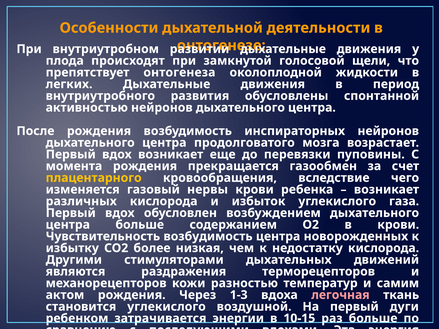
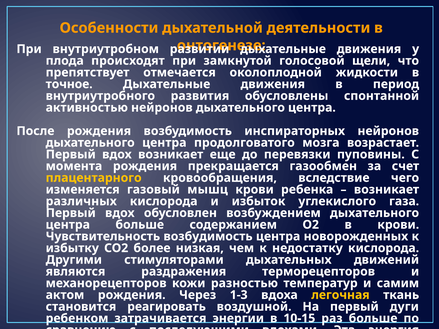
онтогенеза: онтогенеза -> отмечается
легких at (69, 84): легких -> точное
нервы: нервы -> мышц
легочная colour: pink -> yellow
становится углекислого: углекислого -> реагировать
